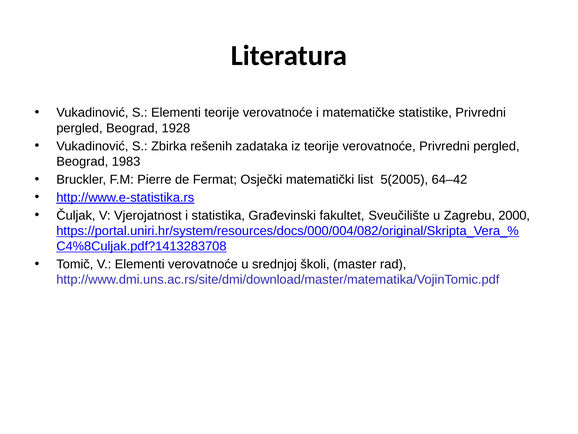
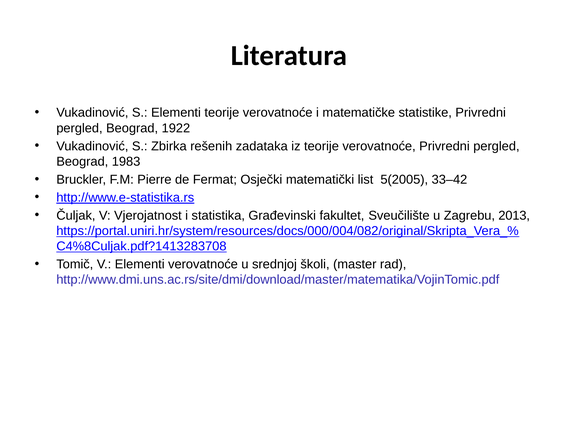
1928: 1928 -> 1922
64–42: 64–42 -> 33–42
2000: 2000 -> 2013
